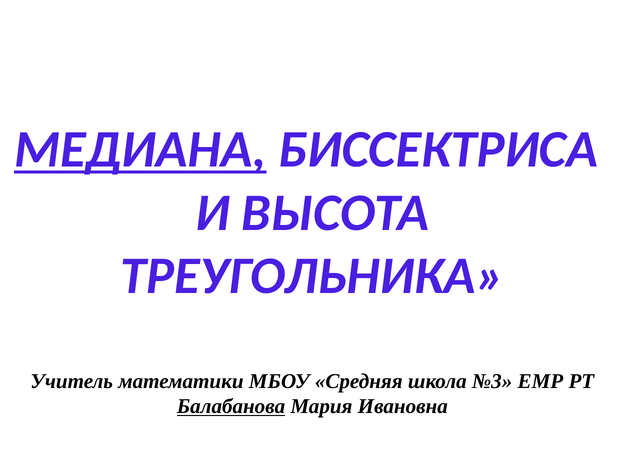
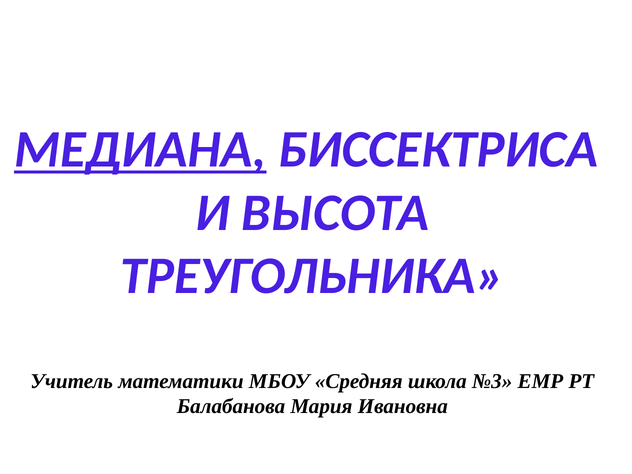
Балабанова underline: present -> none
